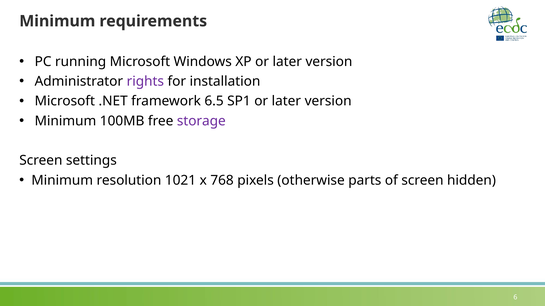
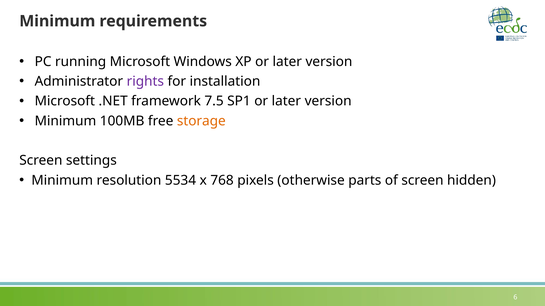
6.5: 6.5 -> 7.5
storage colour: purple -> orange
1021: 1021 -> 5534
